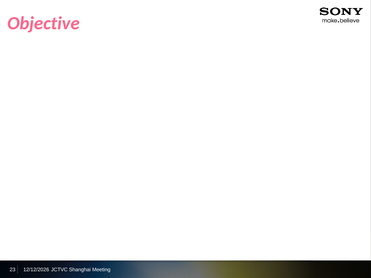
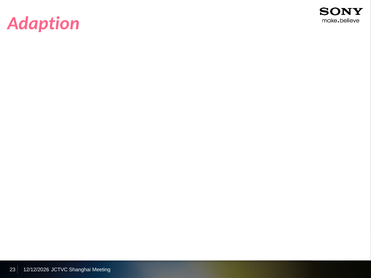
Objective: Objective -> Adaption
